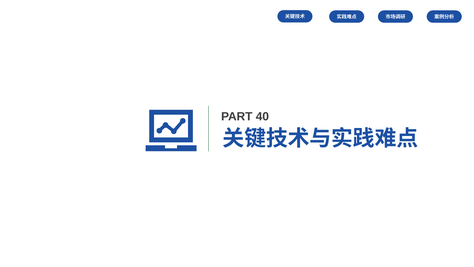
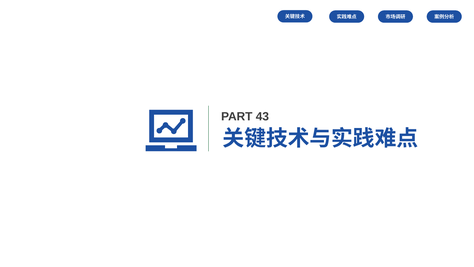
40: 40 -> 43
